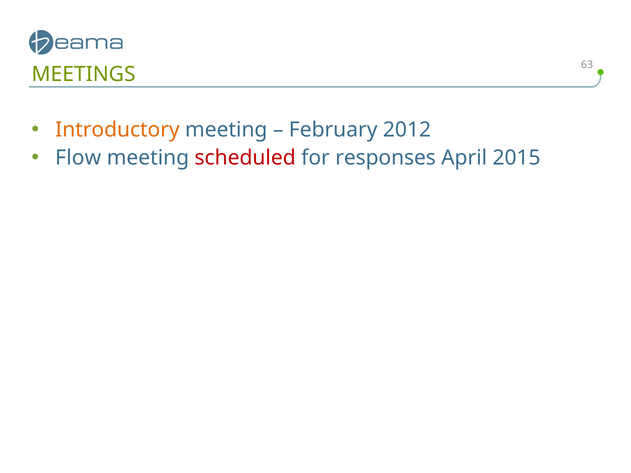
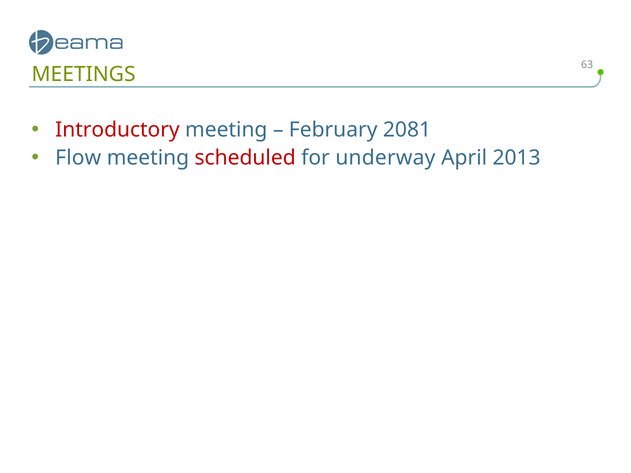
Introductory colour: orange -> red
2012: 2012 -> 2081
responses: responses -> underway
2015: 2015 -> 2013
